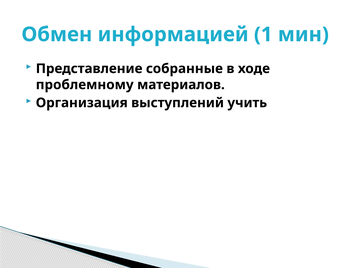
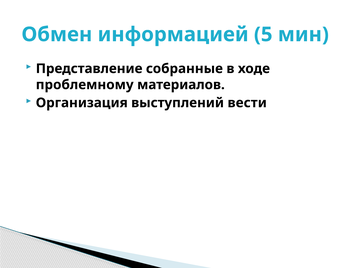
1: 1 -> 5
учить: учить -> вести
